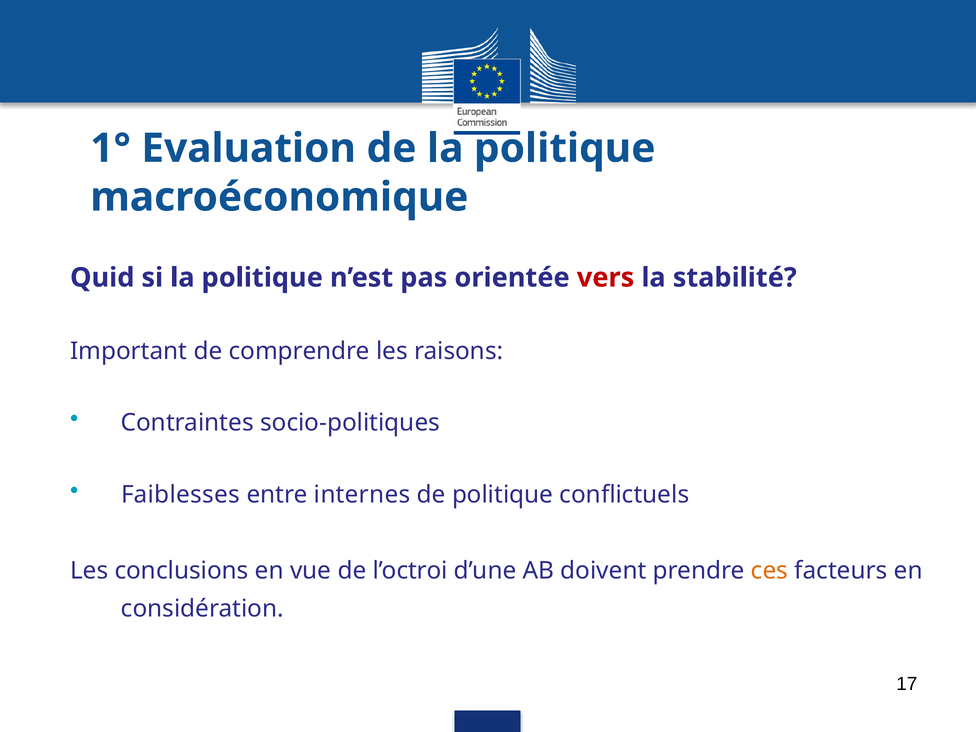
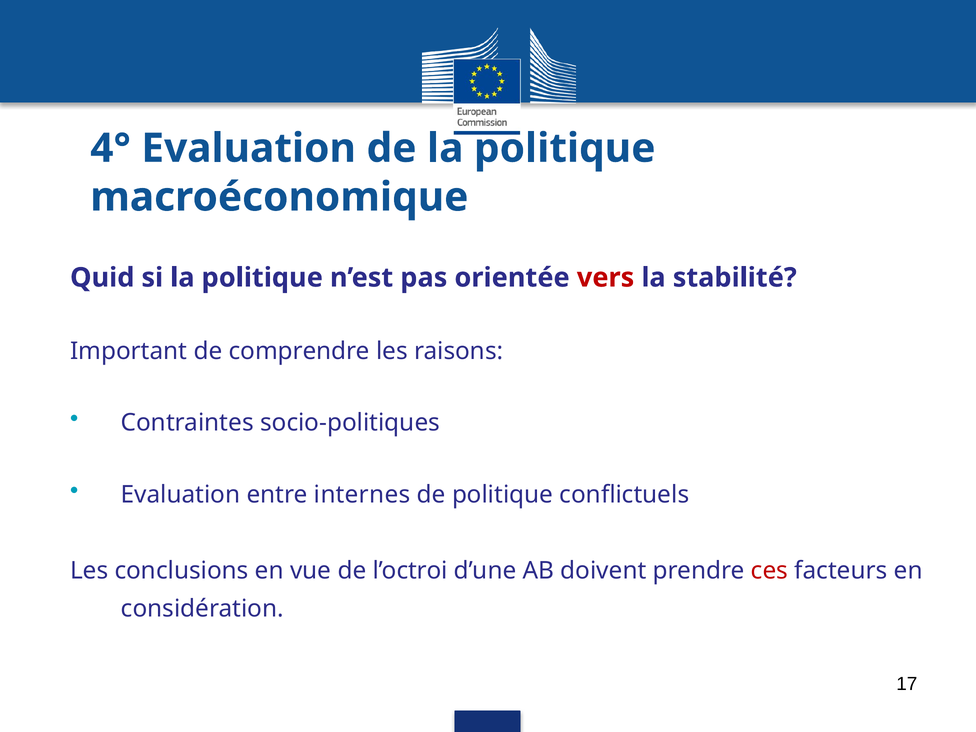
1°: 1° -> 4°
Faiblesses at (180, 495): Faiblesses -> Evaluation
ces colour: orange -> red
